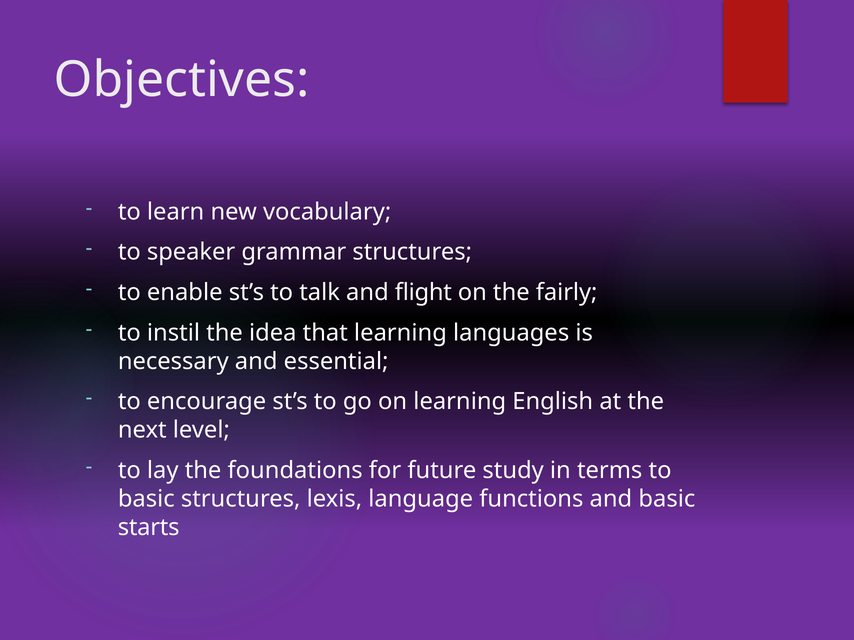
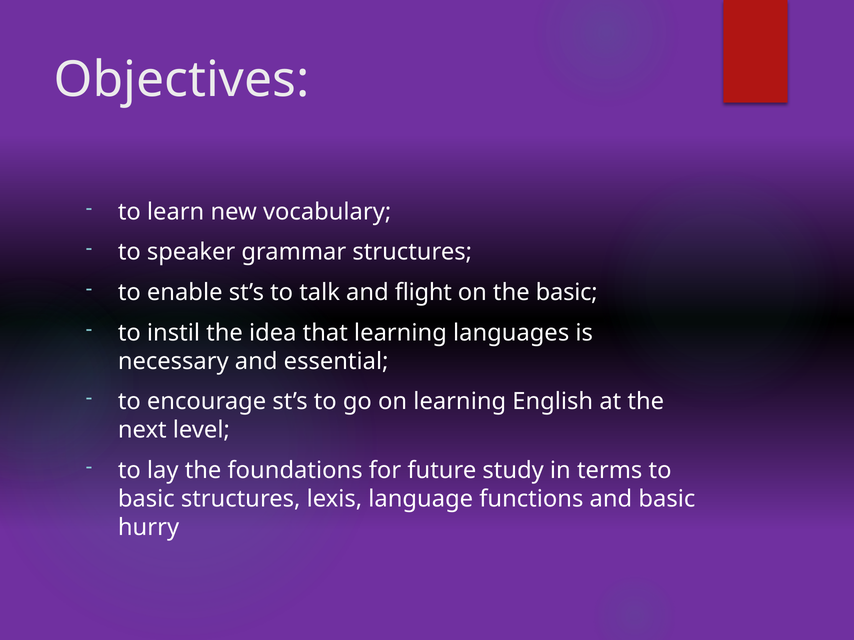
the fairly: fairly -> basic
starts: starts -> hurry
